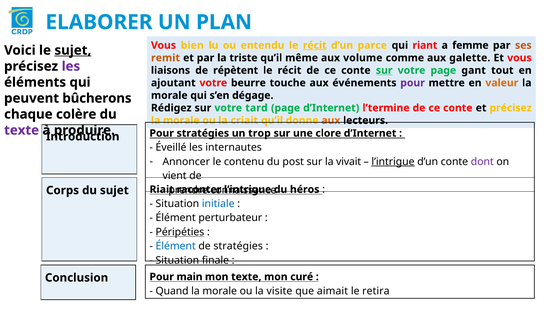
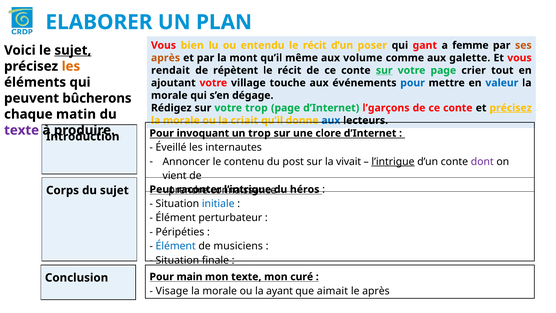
récit at (315, 45) underline: present -> none
parce: parce -> poser
riant: riant -> gant
remit at (166, 58): remit -> après
triste: triste -> mont
les at (71, 66) colour: purple -> orange
liaisons: liaisons -> rendait
gant: gant -> crier
beurre: beurre -> village
pour at (413, 83) colour: purple -> blue
valeur colour: orange -> blue
votre tard: tard -> trop
l’termine: l’termine -> l’garçons
précisez at (511, 108) underline: none -> present
colère: colère -> matin
aux at (331, 120) colour: orange -> blue
Pour stratégies: stratégies -> invoquant
Riait: Riait -> Peut
Péripéties underline: present -> none
de stratégies: stratégies -> musiciens
Quand: Quand -> Visage
visite: visite -> ayant
le retira: retira -> après
